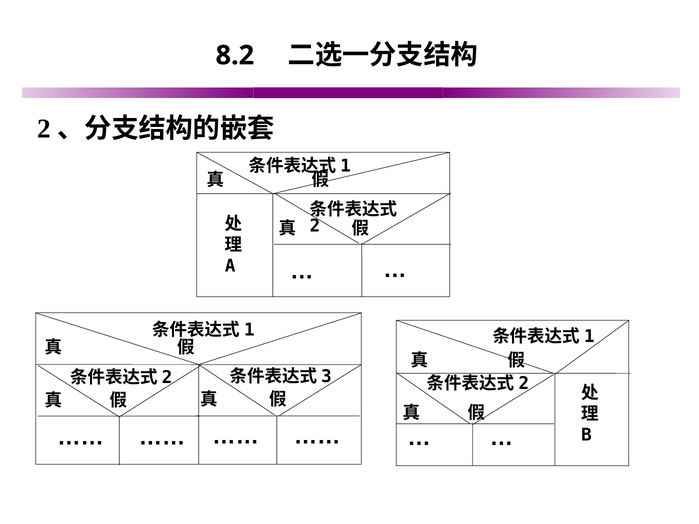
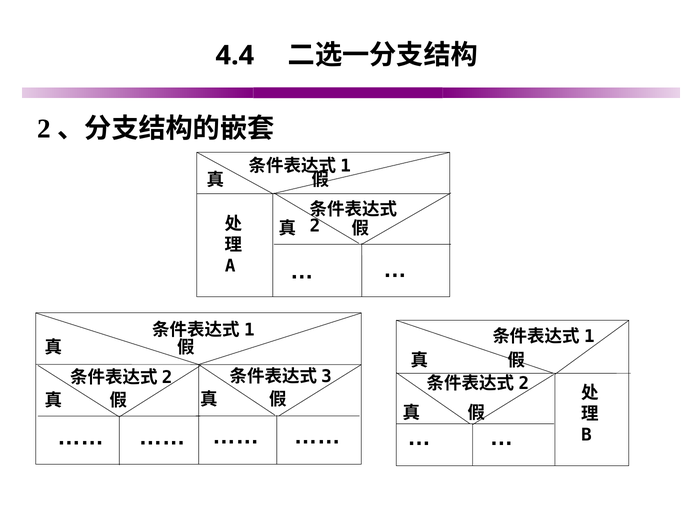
8.2: 8.2 -> 4.4
